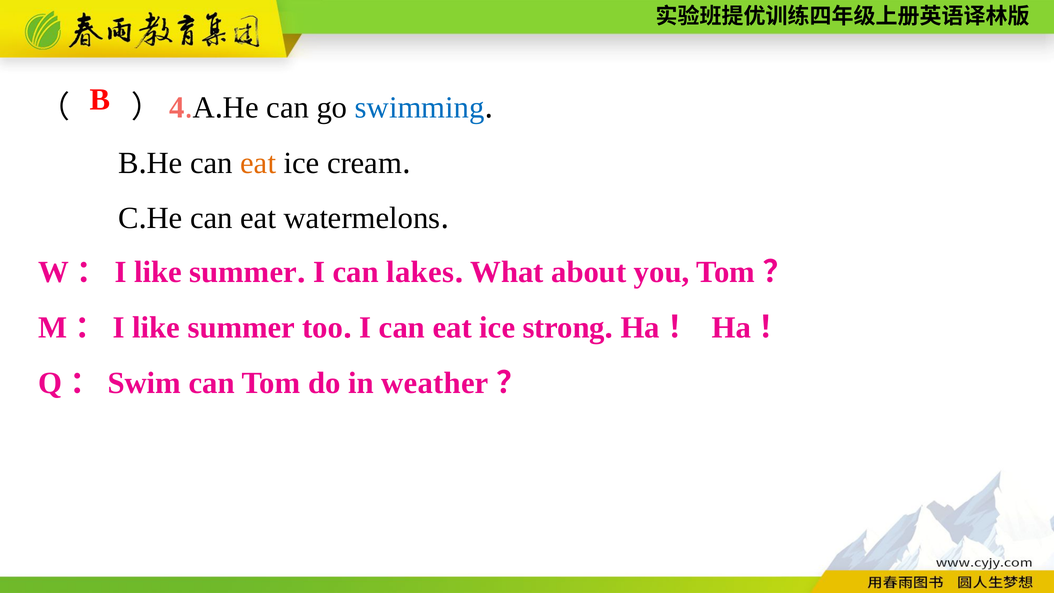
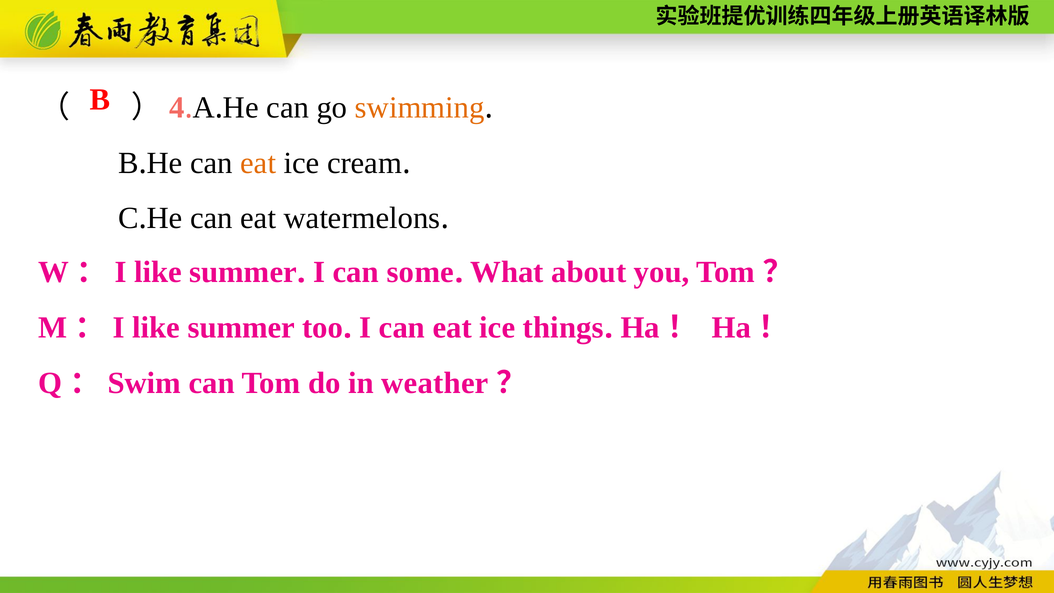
swimming colour: blue -> orange
lakes: lakes -> some
strong: strong -> things
